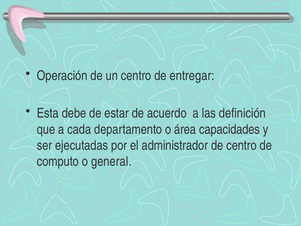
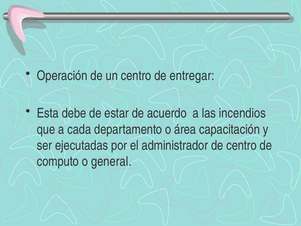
definición: definición -> incendios
capacidades: capacidades -> capacitación
